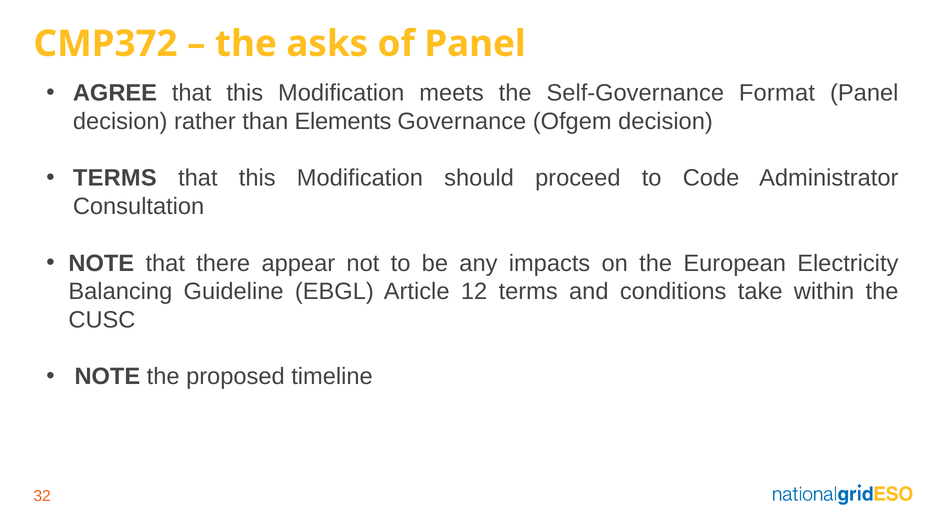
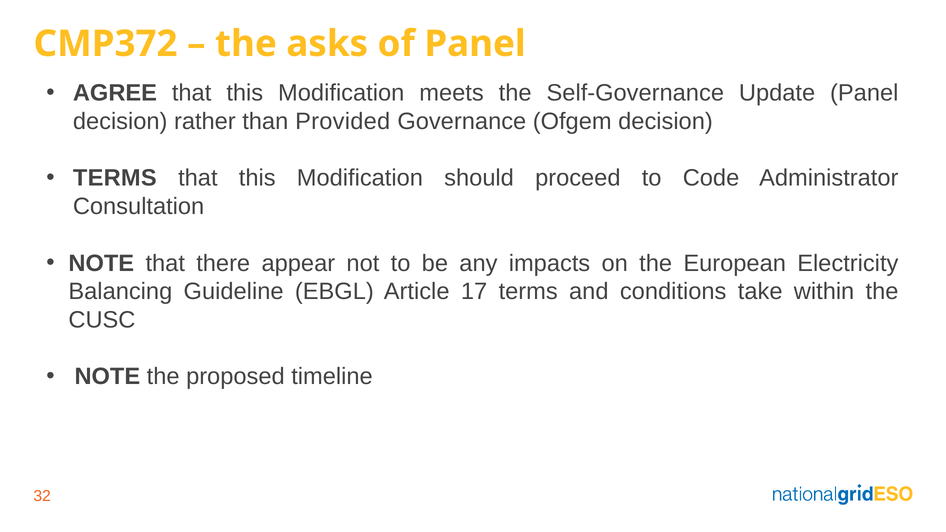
Format: Format -> Update
Elements: Elements -> Provided
12: 12 -> 17
